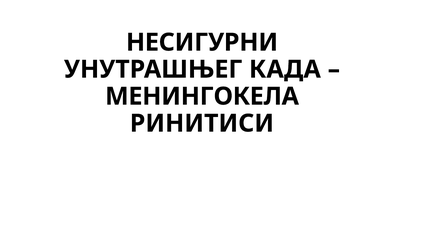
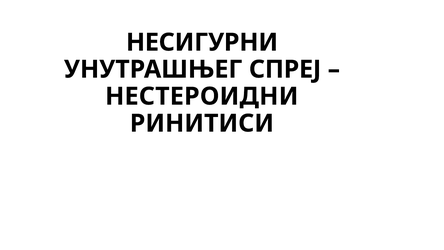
КАДА: КАДА -> СПРЕЈ
МЕНИНГОКЕЛА: МЕНИНГОКЕЛА -> НЕСТЕРОИДНИ
